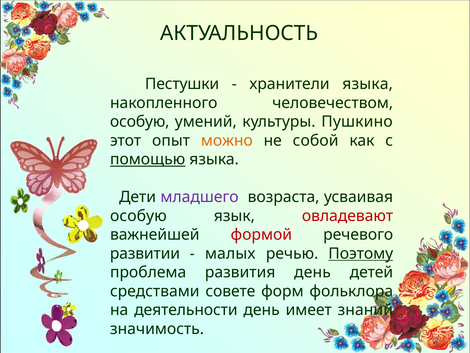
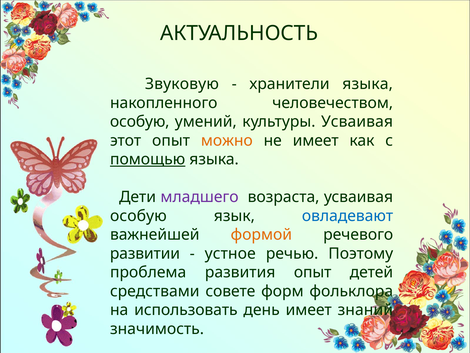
Пестушки: Пестушки -> Звуковую
культуры Пушкино: Пушкино -> Усваивая
не собой: собой -> имеет
овладевают colour: red -> blue
формой colour: red -> orange
малых: малых -> устное
Поэтому underline: present -> none
развития день: день -> опыт
деятельности: деятельности -> использовать
